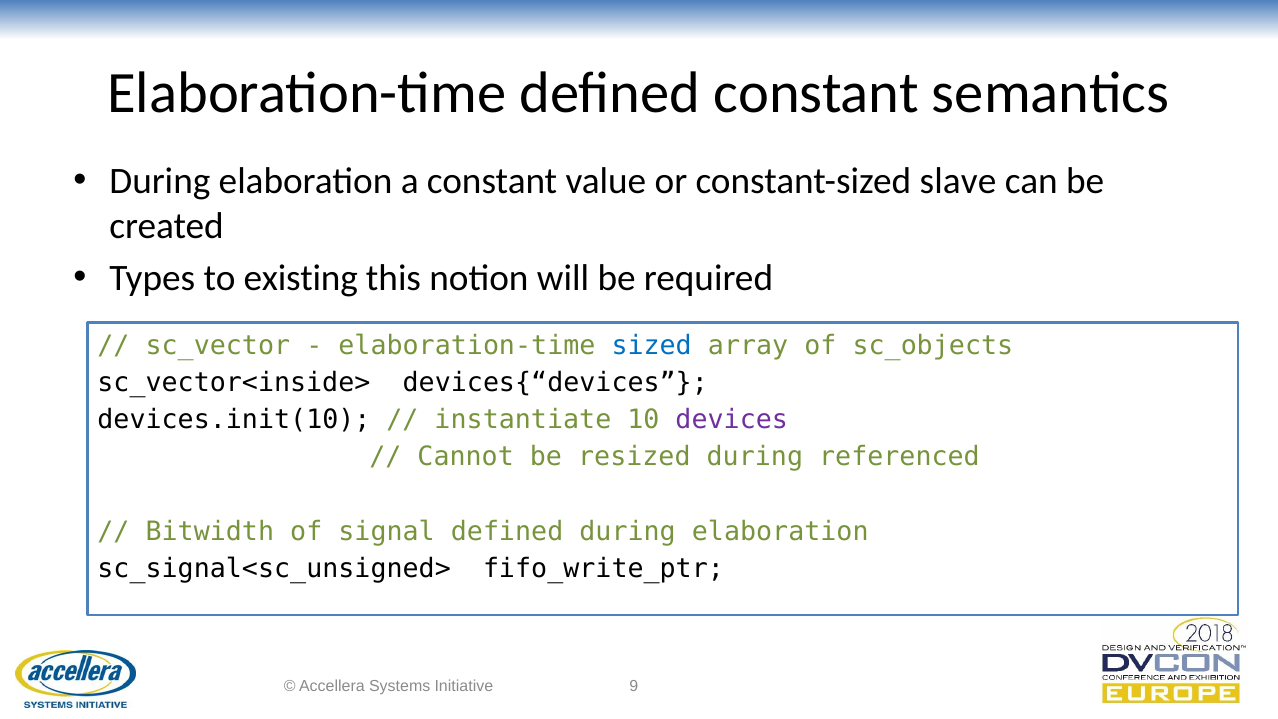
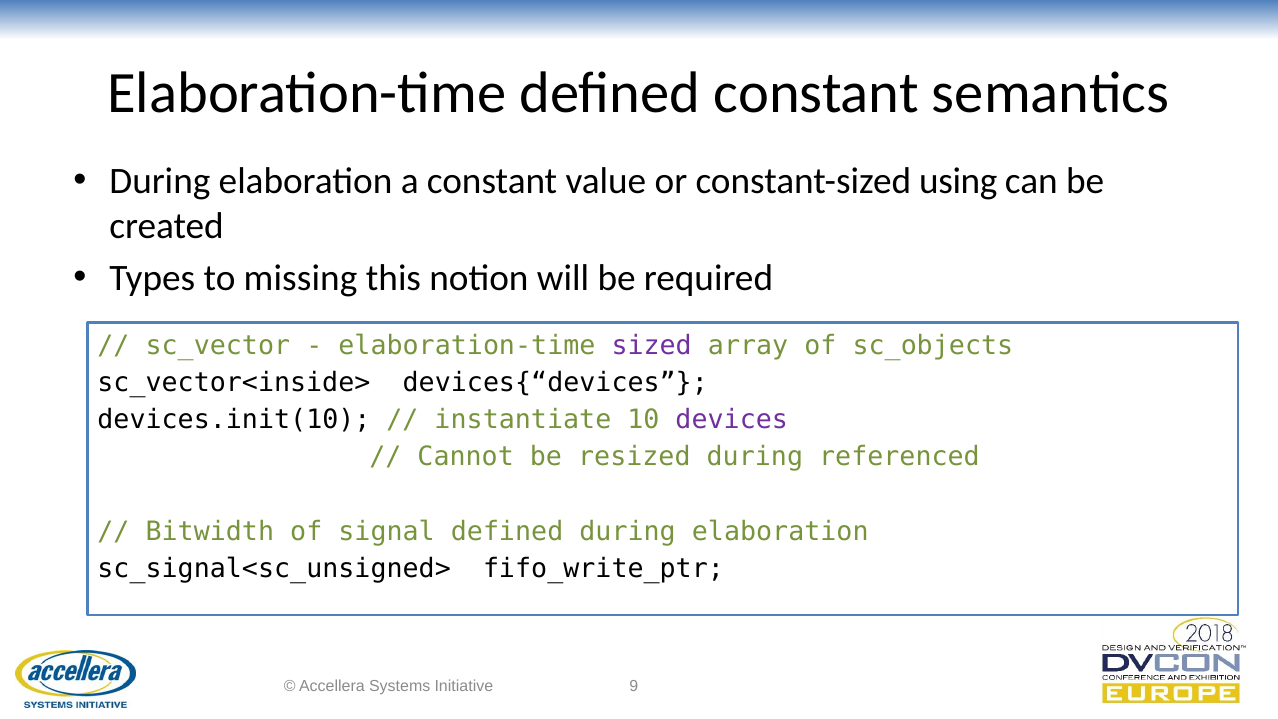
slave: slave -> using
existing: existing -> missing
sized colour: blue -> purple
